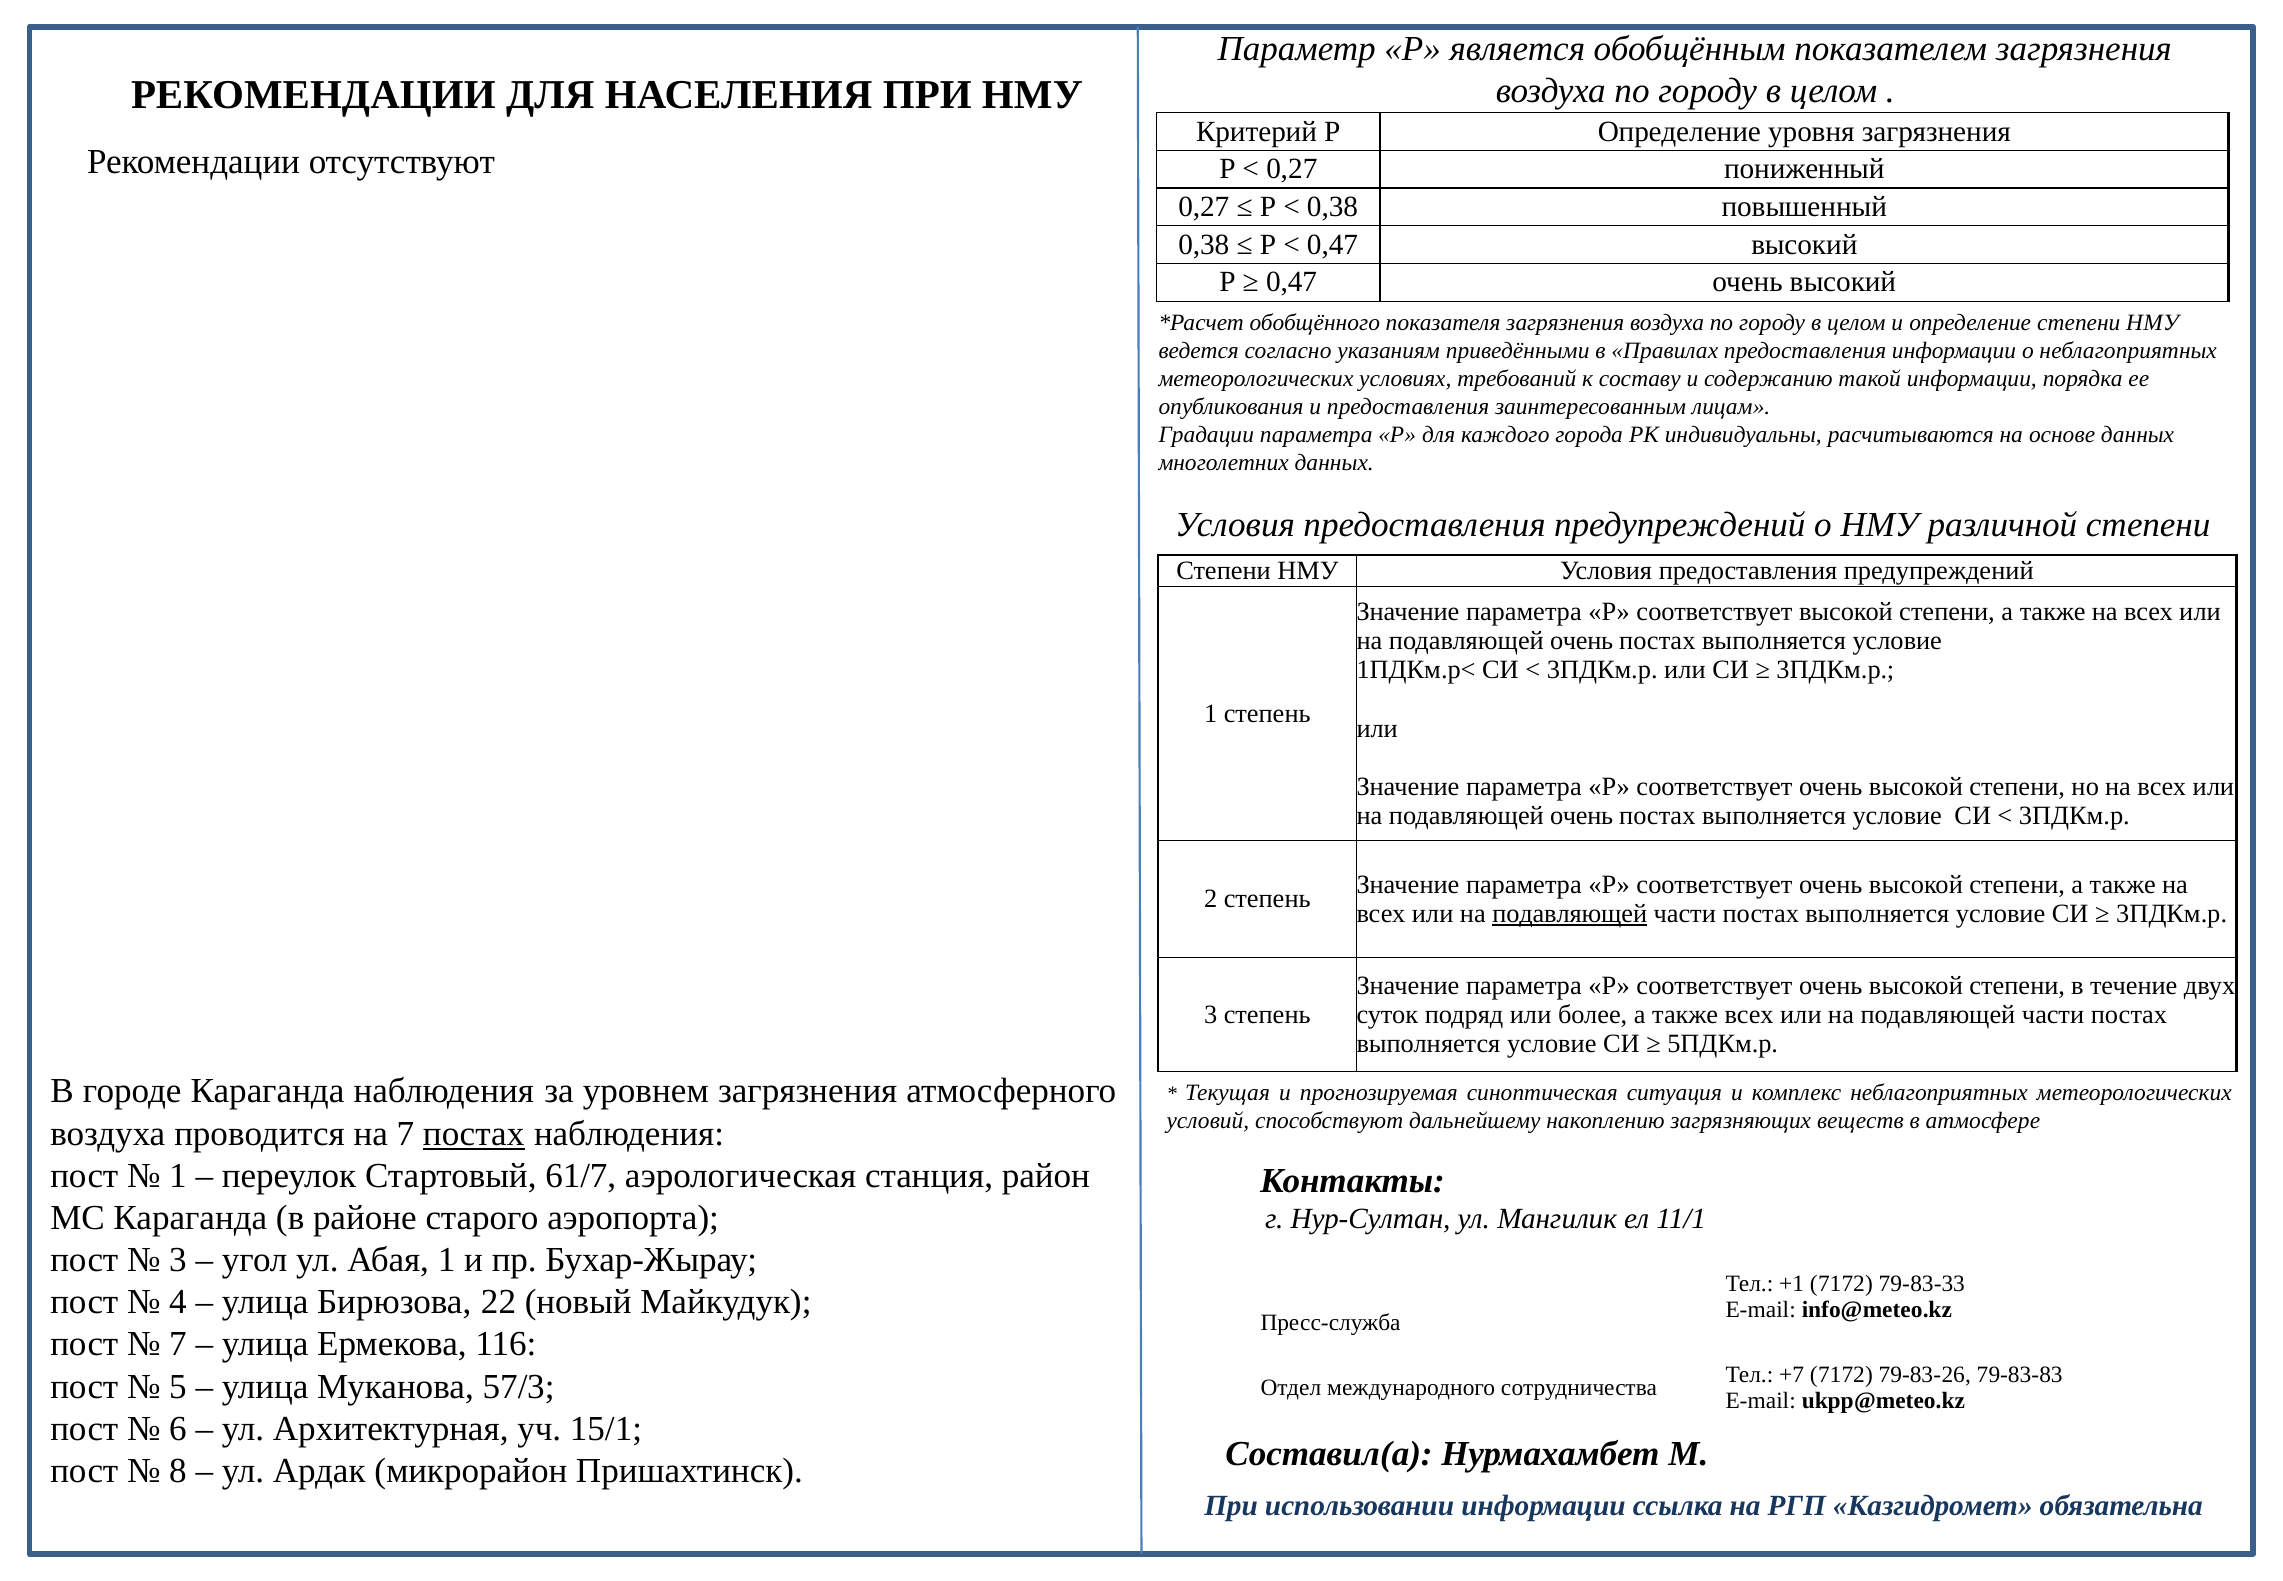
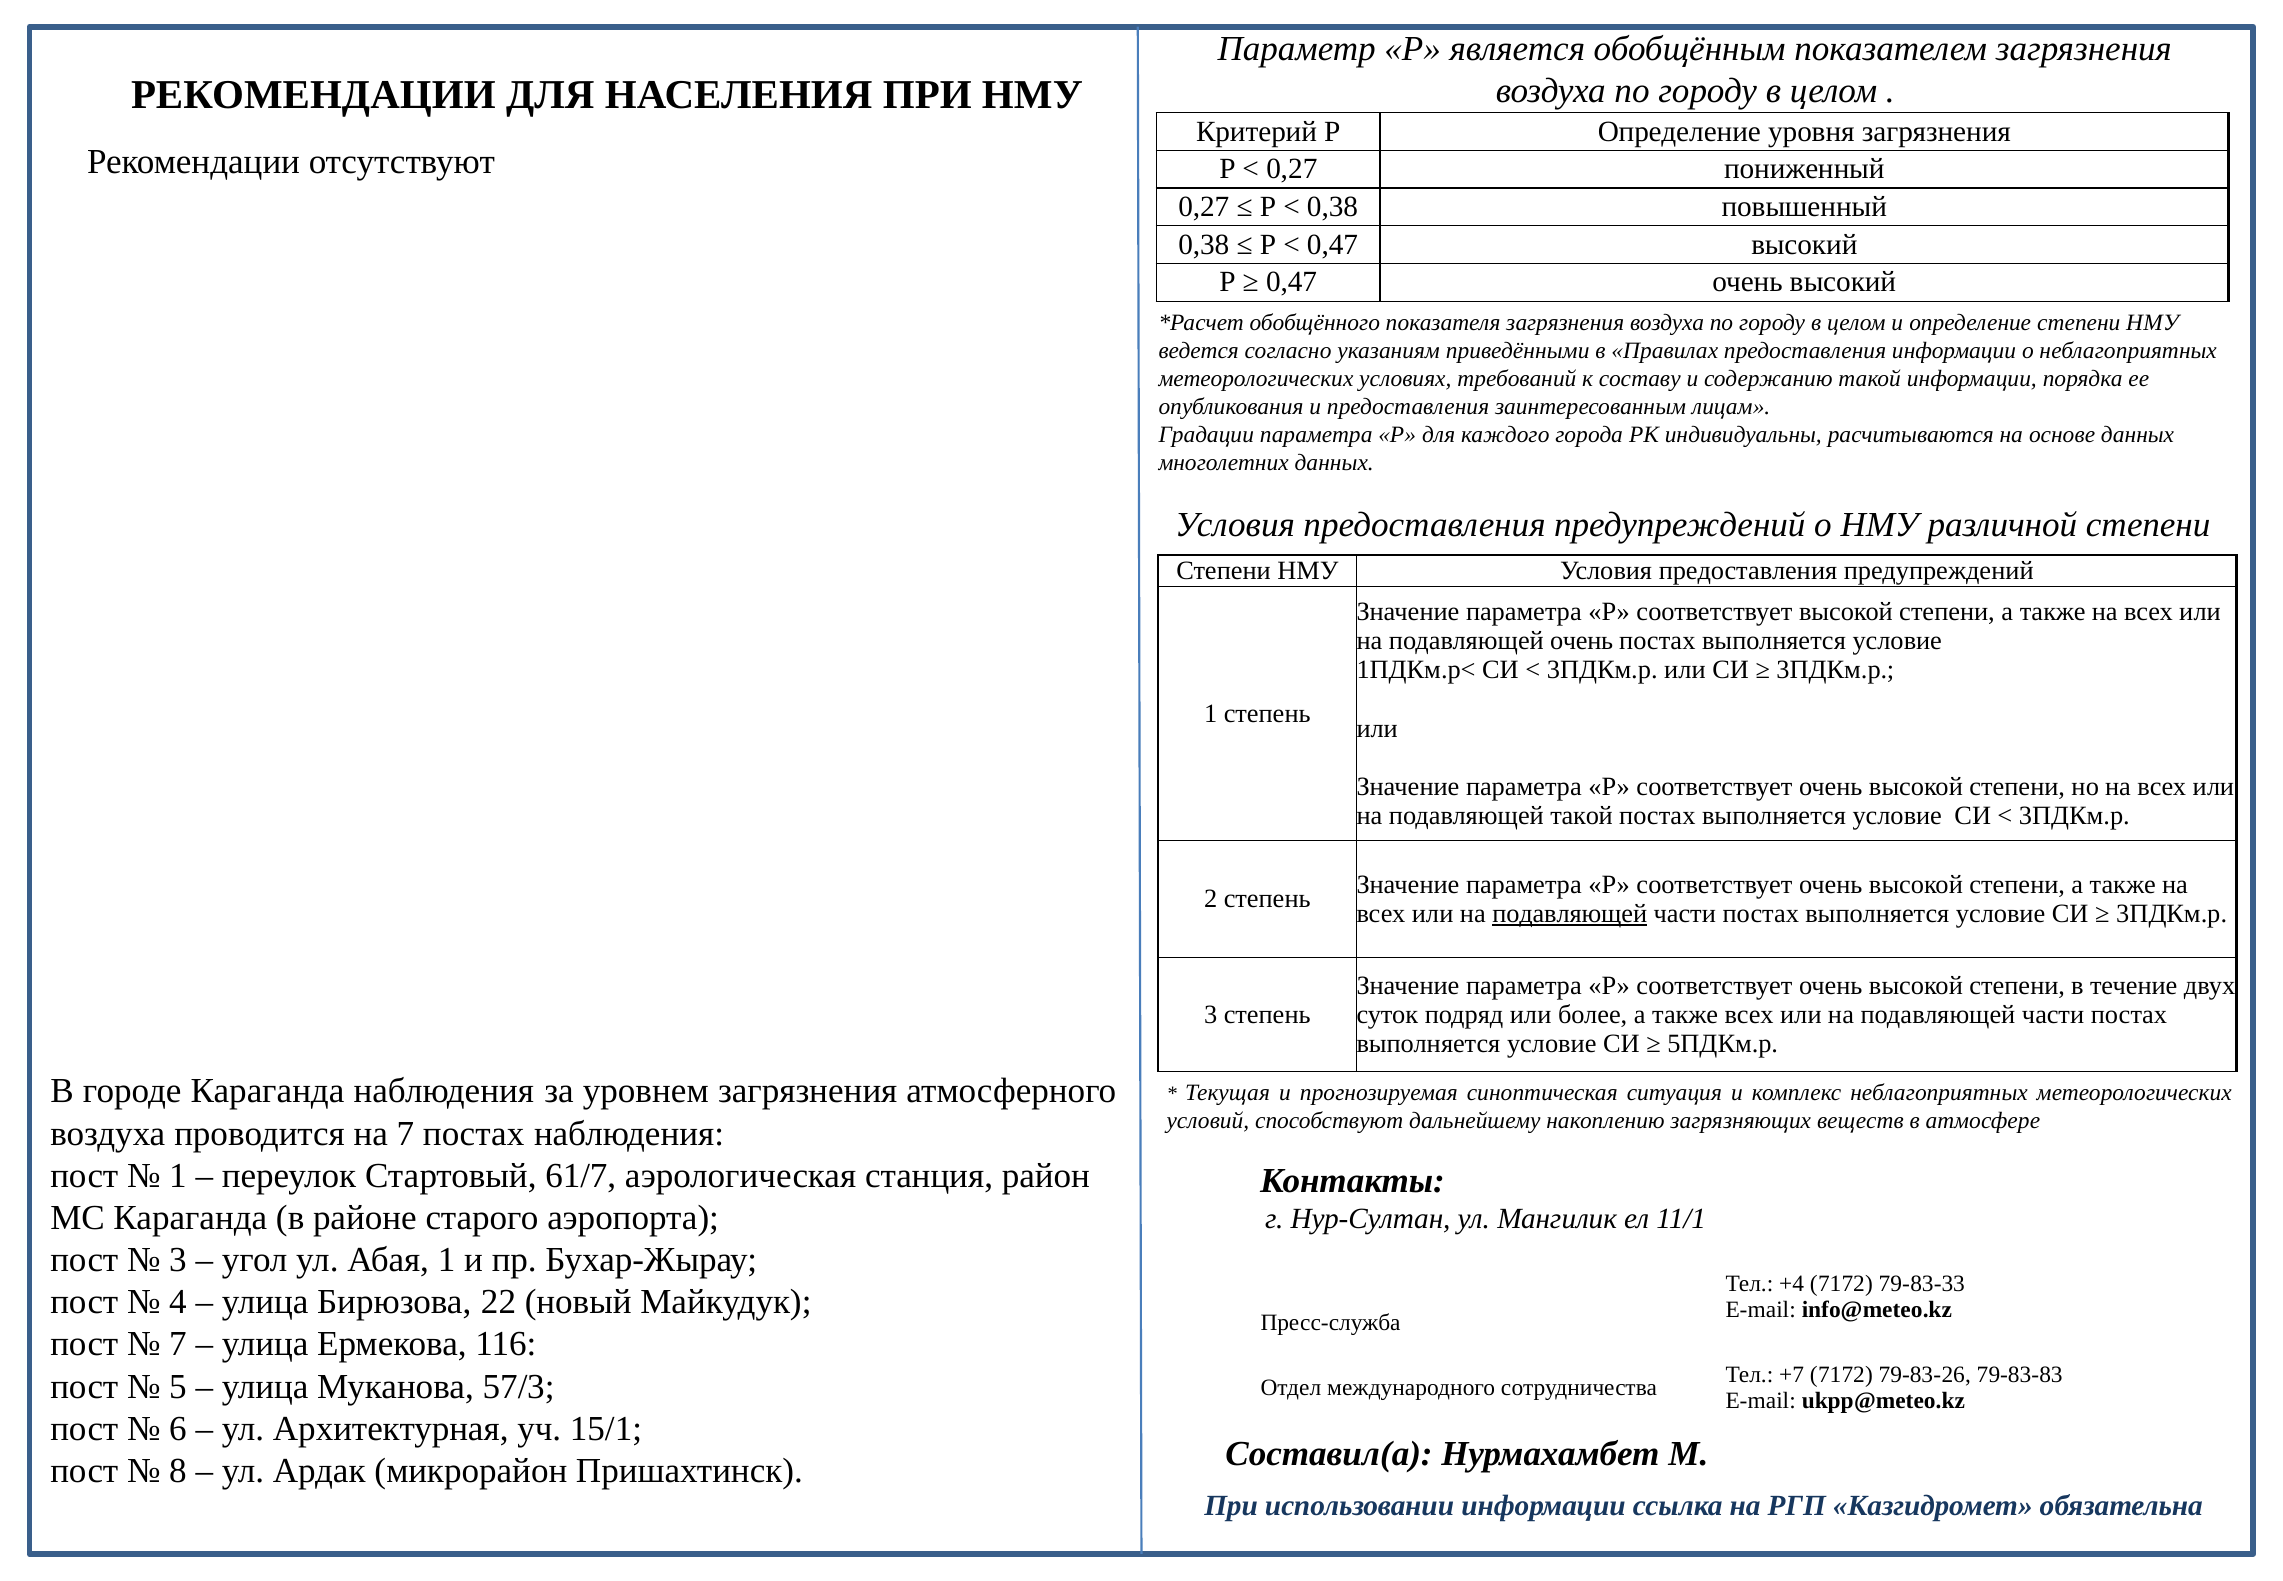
очень at (1582, 816): очень -> такой
постах at (474, 1133) underline: present -> none
+1: +1 -> +4
